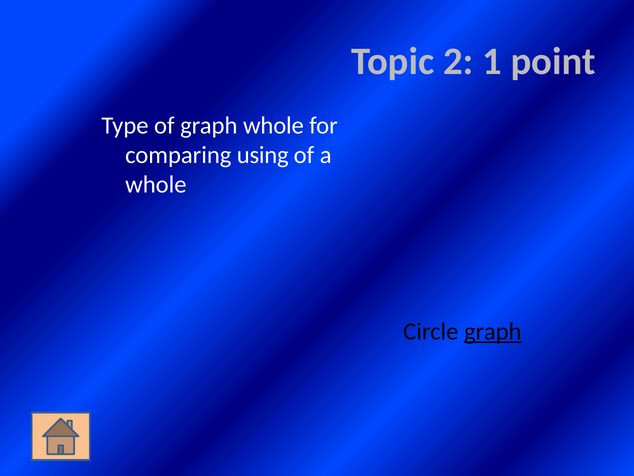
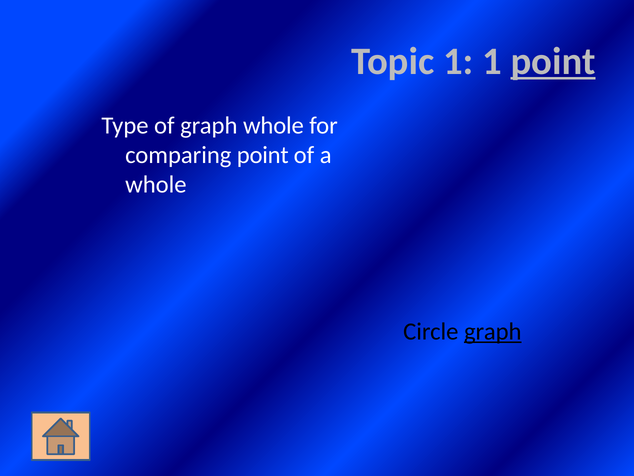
Topic 2: 2 -> 1
point at (553, 61) underline: none -> present
comparing using: using -> point
